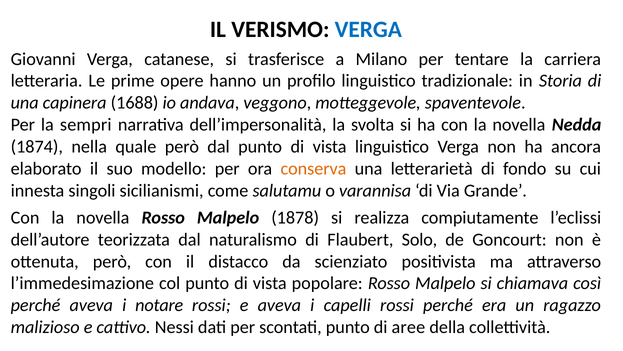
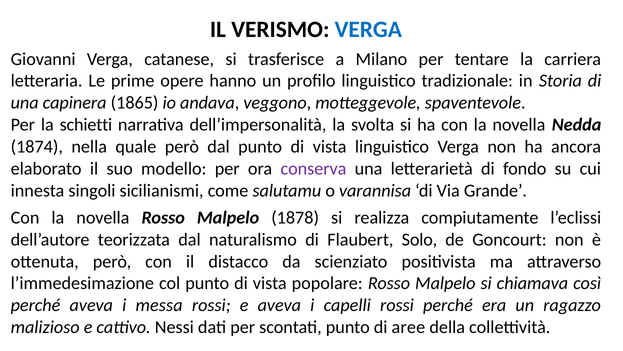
1688: 1688 -> 1865
sempri: sempri -> schietti
conserva colour: orange -> purple
notare: notare -> messa
